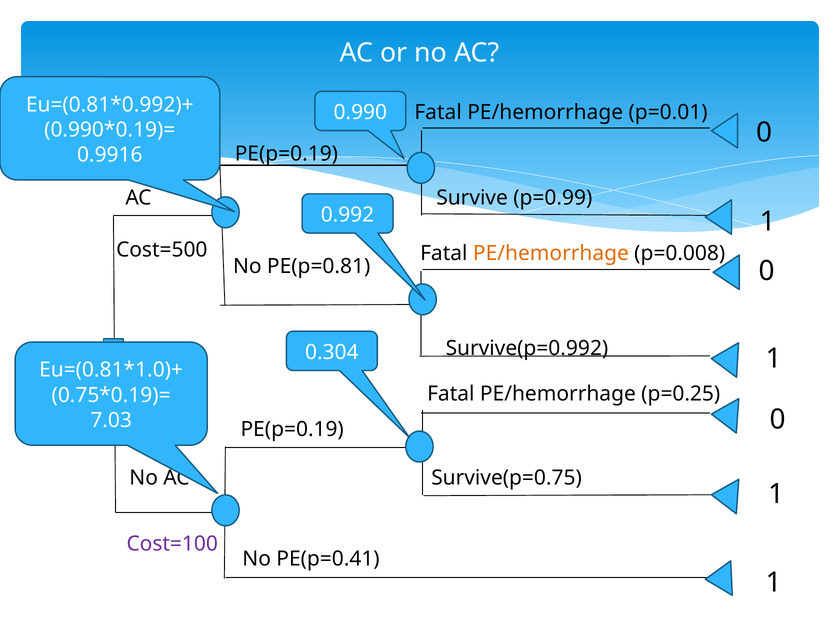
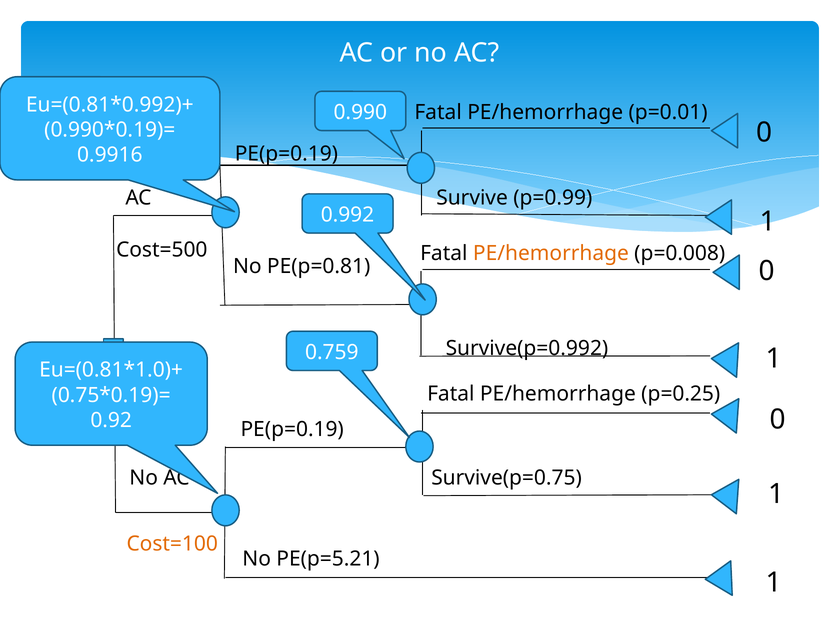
0.304: 0.304 -> 0.759
7.03: 7.03 -> 0.92
Cost=100 colour: purple -> orange
PE(p=0.41: PE(p=0.41 -> PE(p=5.21
